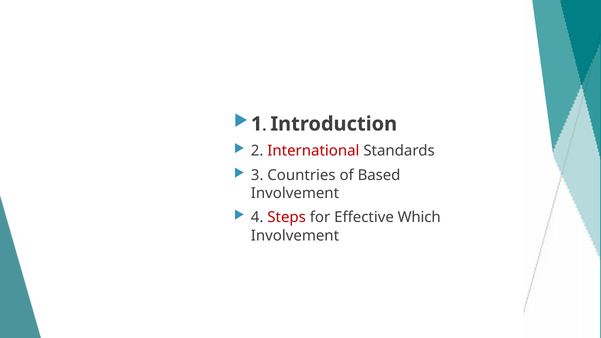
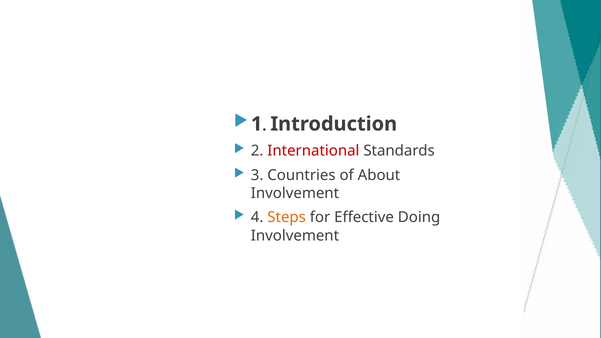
Based: Based -> About
Steps colour: red -> orange
Which: Which -> Doing
